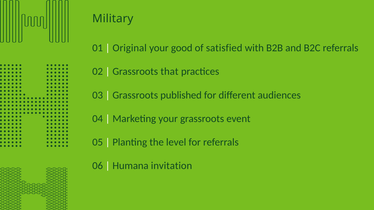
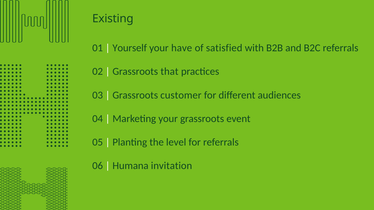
Military: Military -> Existing
Original: Original -> Yourself
good: good -> have
published: published -> customer
